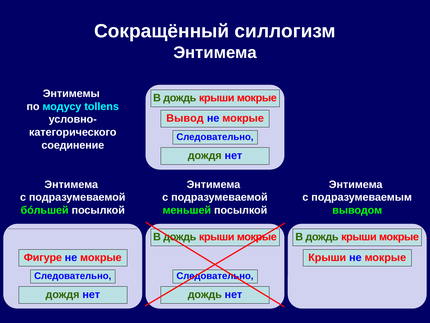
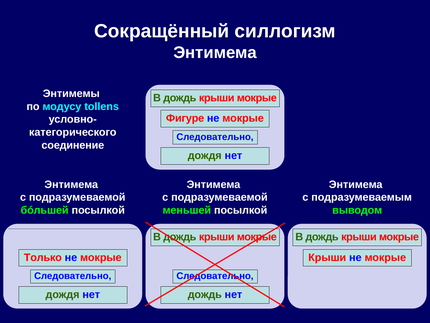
Вывод: Вывод -> Фигуре
Фигуре: Фигуре -> Только
